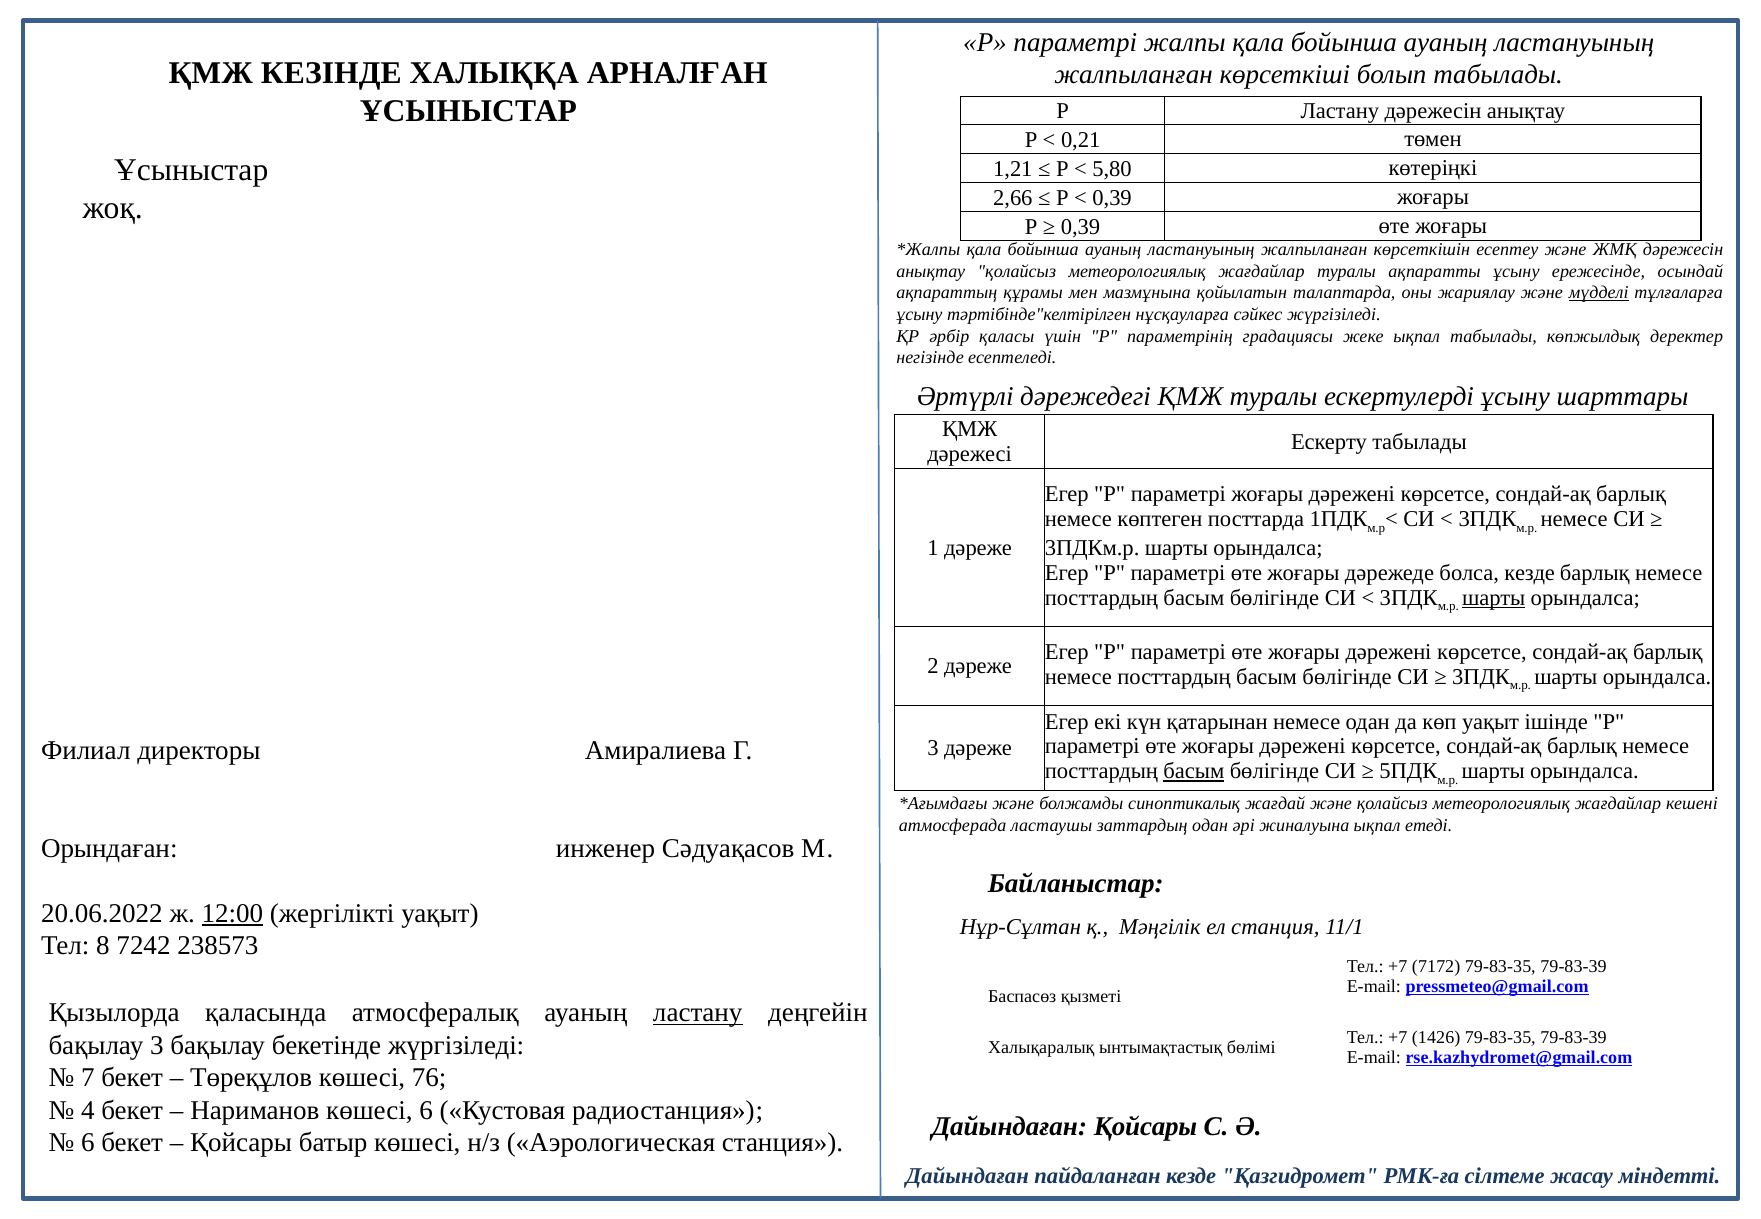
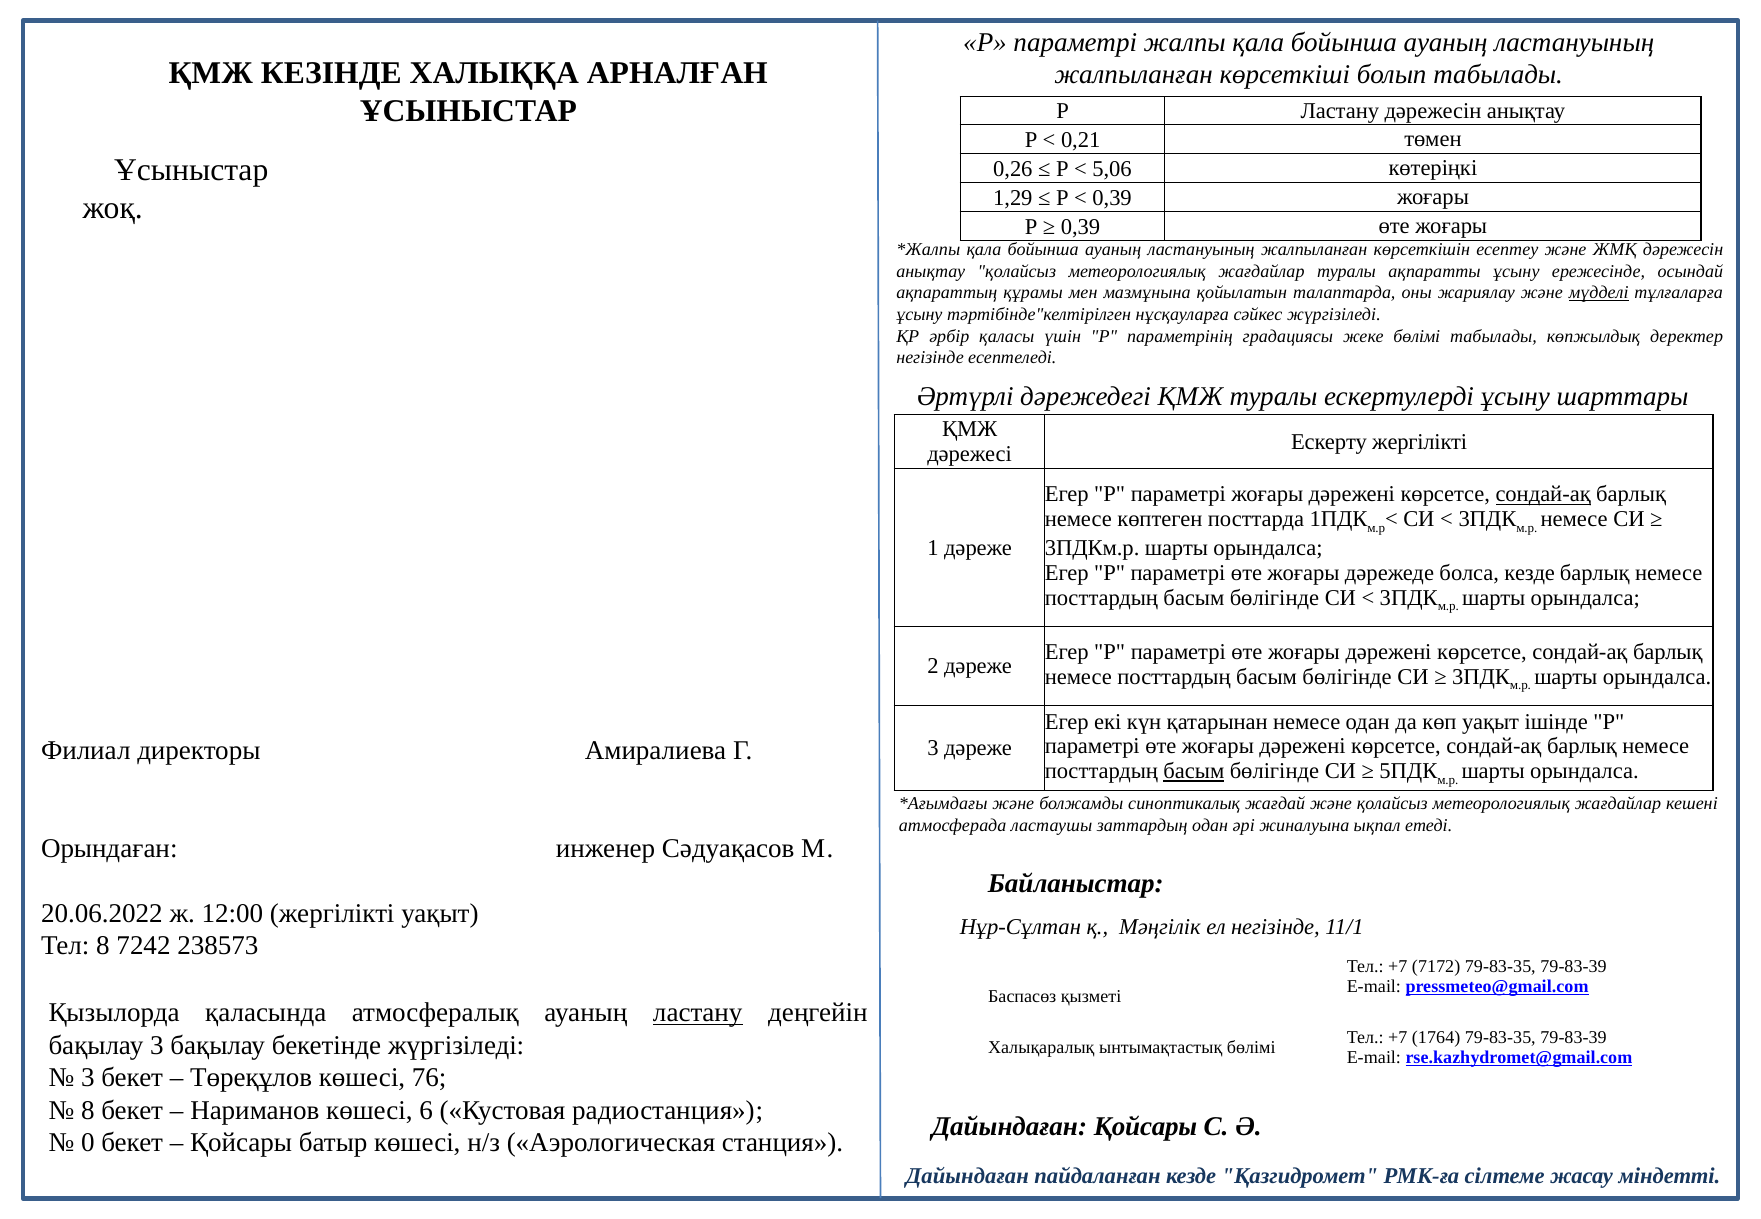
1,21: 1,21 -> 0,26
5,80: 5,80 -> 5,06
2,66: 2,66 -> 1,29
жеке ықпал: ықпал -> бөлімі
Ескерту табылады: табылады -> жергілікті
сондай-ақ at (1543, 495) underline: none -> present
шарты at (1494, 598) underline: present -> none
12:00 underline: present -> none
ел станция: станция -> негізінде
1426: 1426 -> 1764
7 at (88, 1078): 7 -> 3
4 at (88, 1110): 4 -> 8
6 at (88, 1143): 6 -> 0
